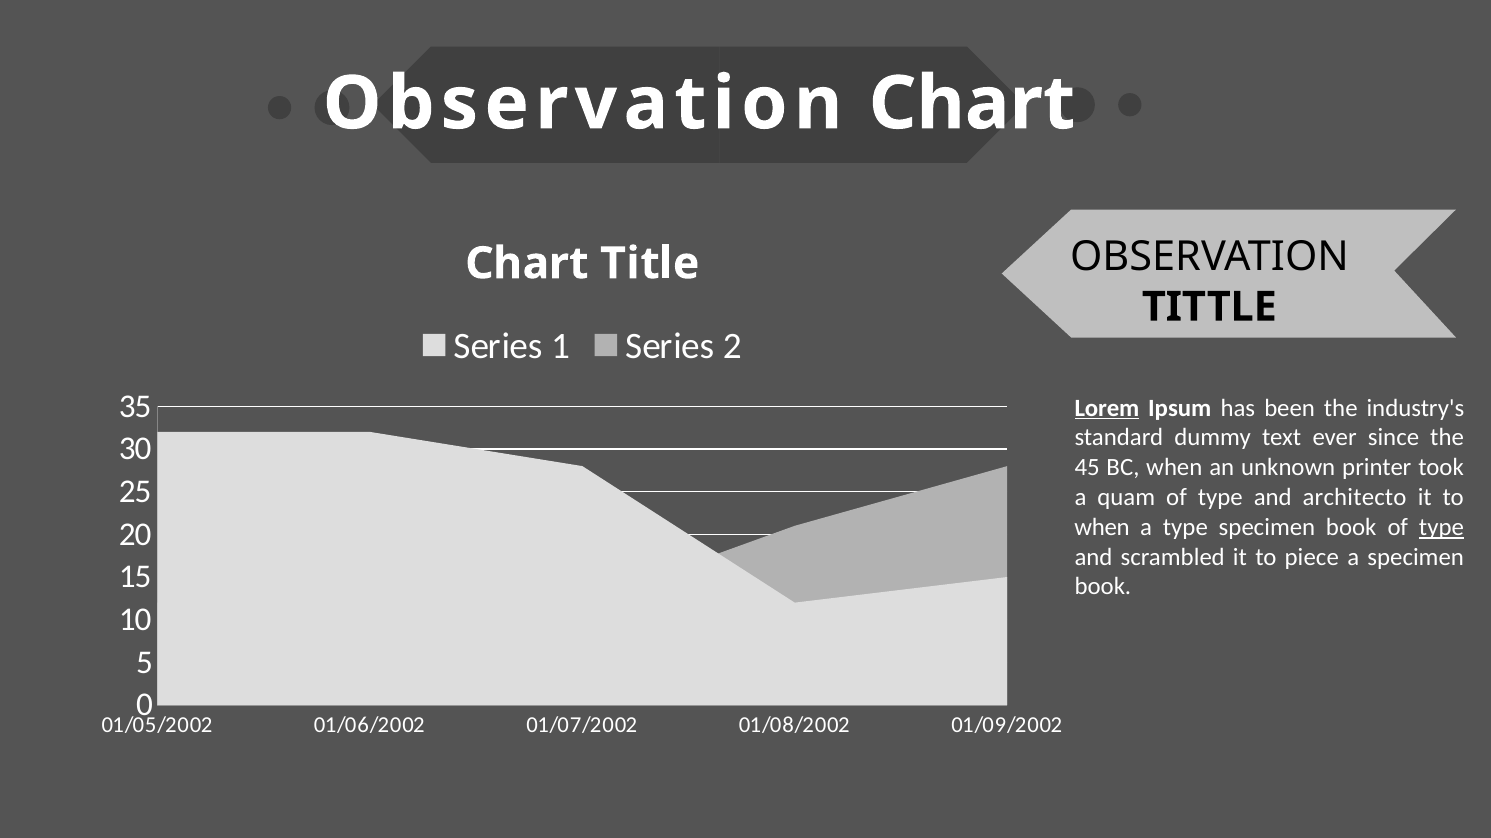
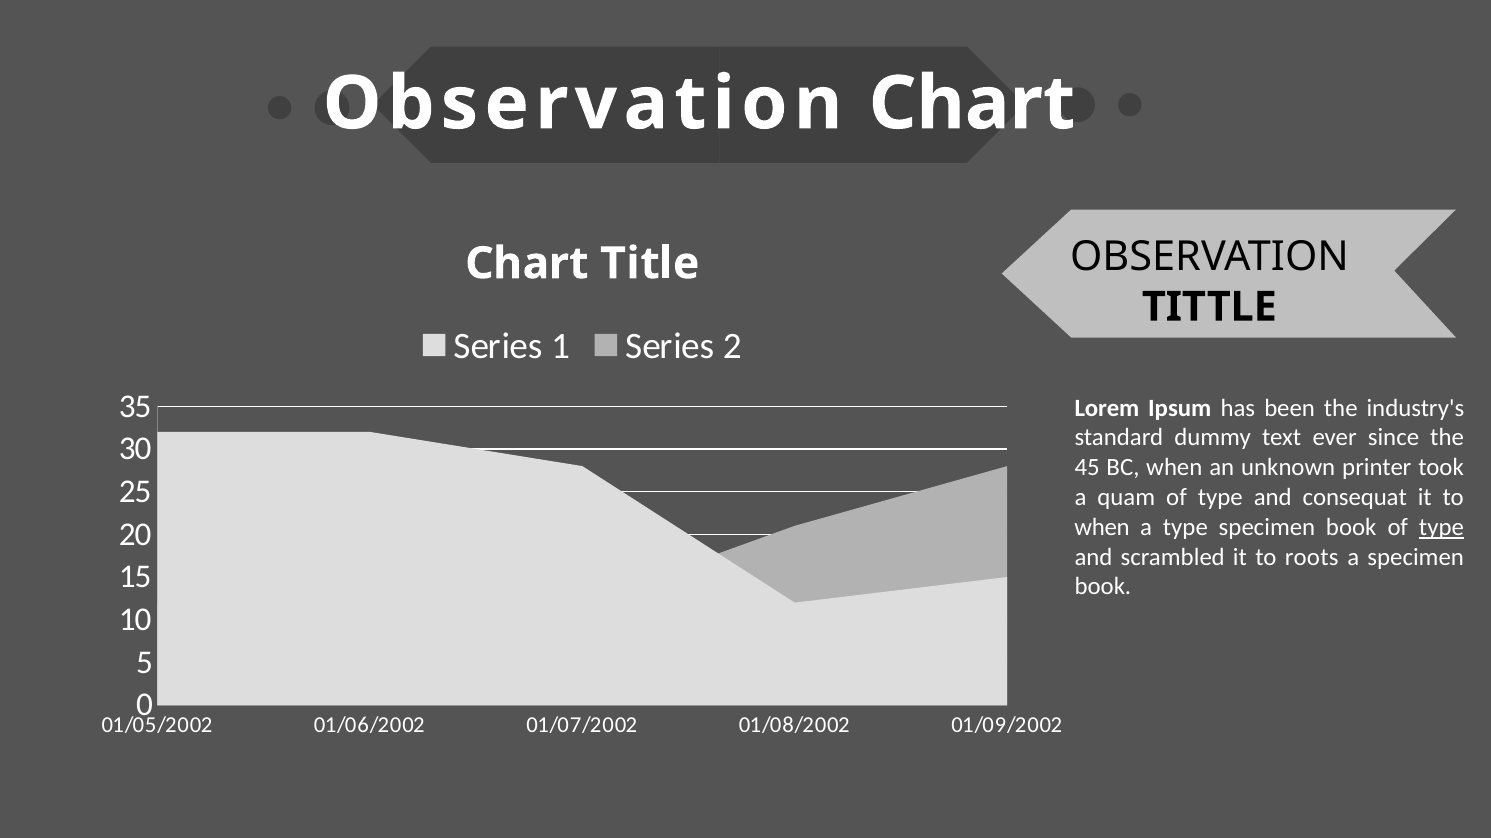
Lorem underline: present -> none
architecto: architecto -> consequat
piece: piece -> roots
